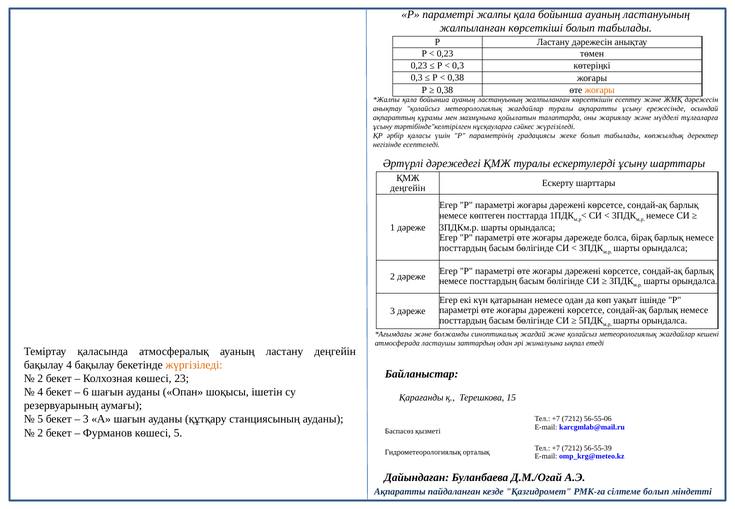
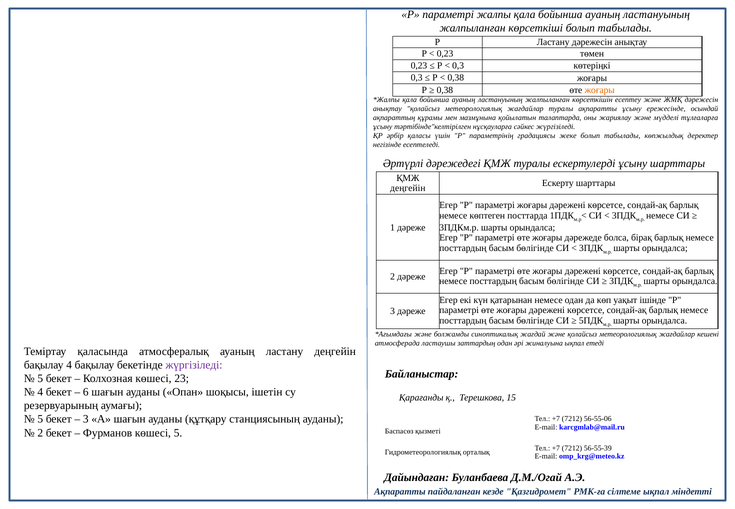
жүргізіледі at (194, 365) colour: orange -> purple
2 at (40, 378): 2 -> 5
сілтеме болып: болып -> ықпал
